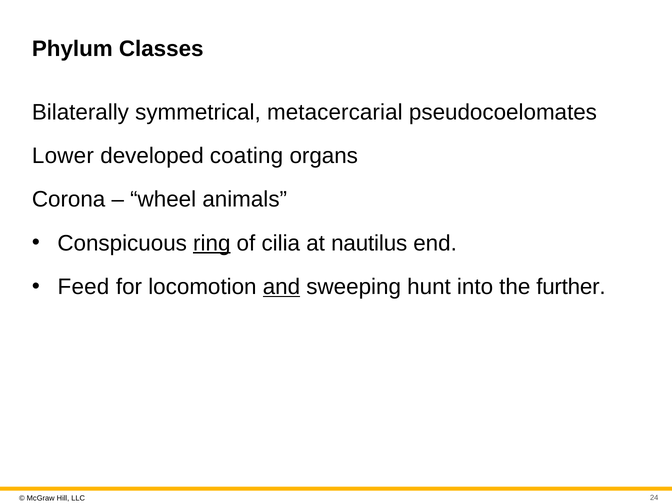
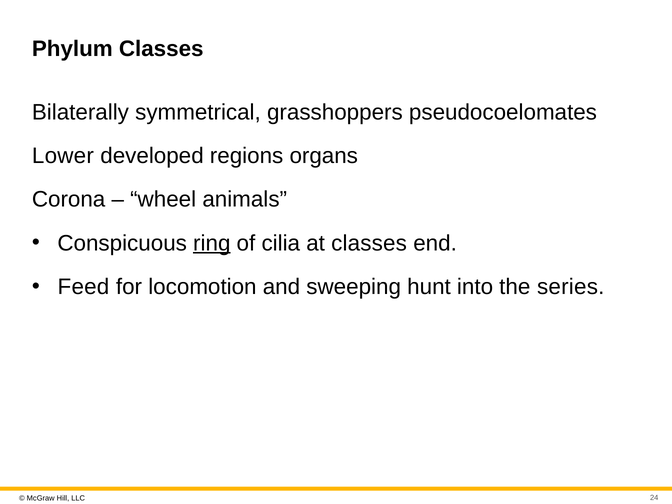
metacercarial: metacercarial -> grasshoppers
coating: coating -> regions
at nautilus: nautilus -> classes
and underline: present -> none
further: further -> series
